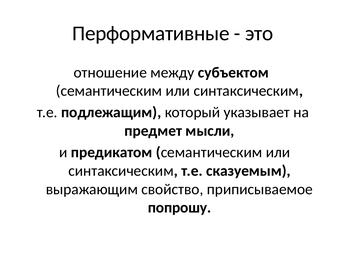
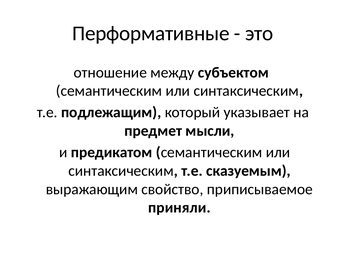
попрошу: попрошу -> приняли
